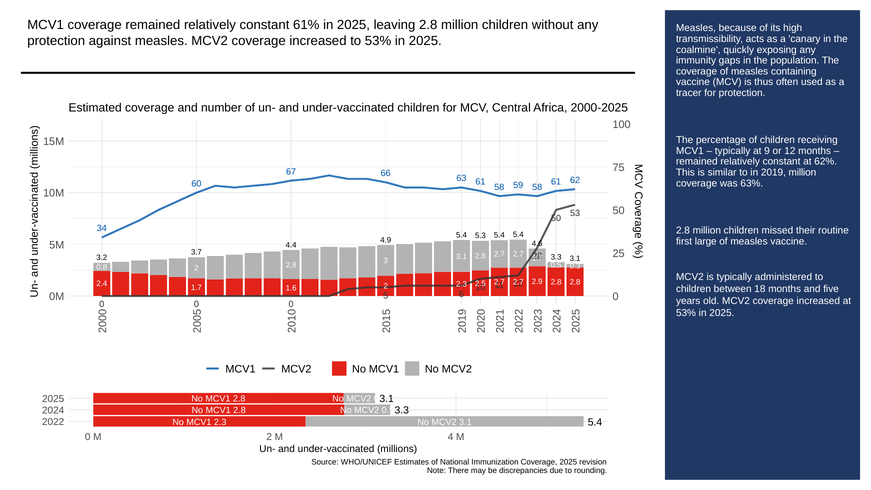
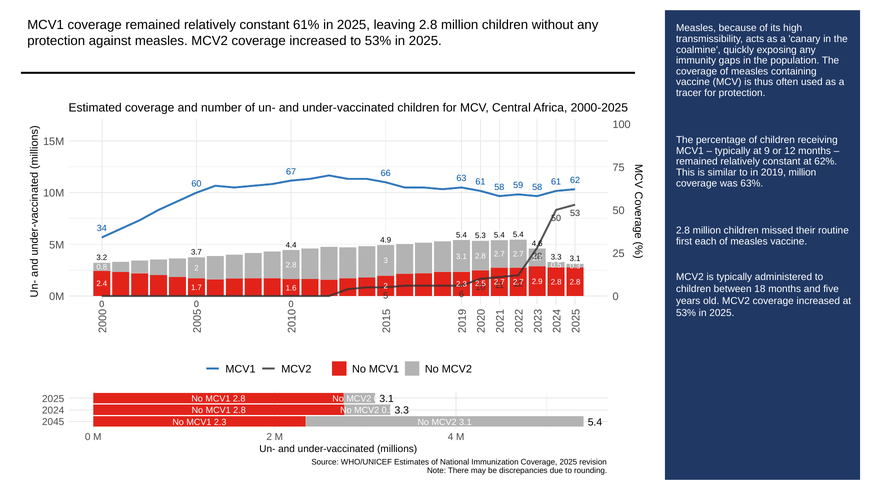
large: large -> each
2022: 2022 -> 2045
